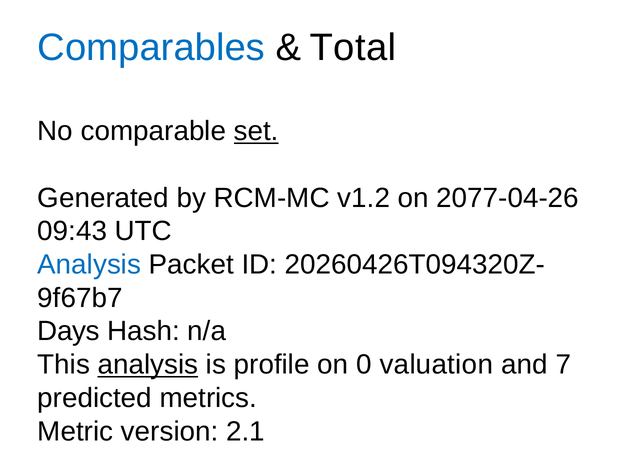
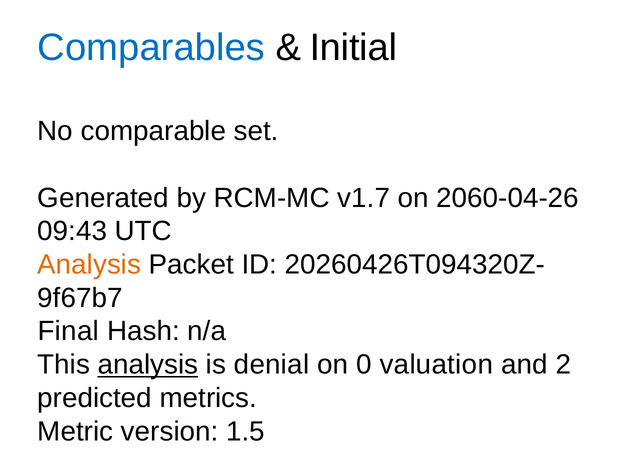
Total: Total -> Initial
set underline: present -> none
v1.2: v1.2 -> v1.7
2077-04-26: 2077-04-26 -> 2060-04-26
Analysis at (89, 265) colour: blue -> orange
Days: Days -> Final
profile: profile -> denial
7: 7 -> 2
2.1: 2.1 -> 1.5
